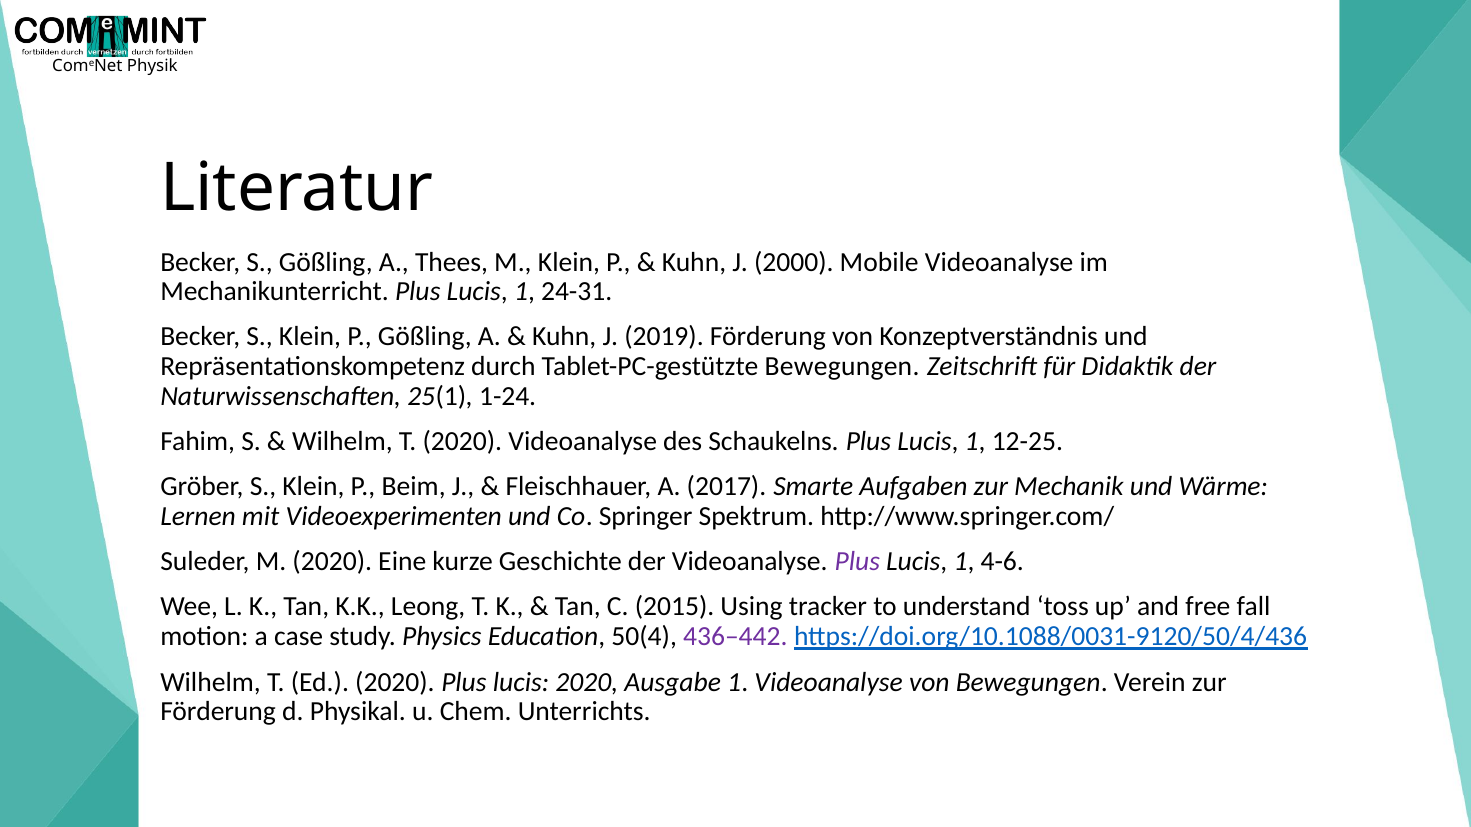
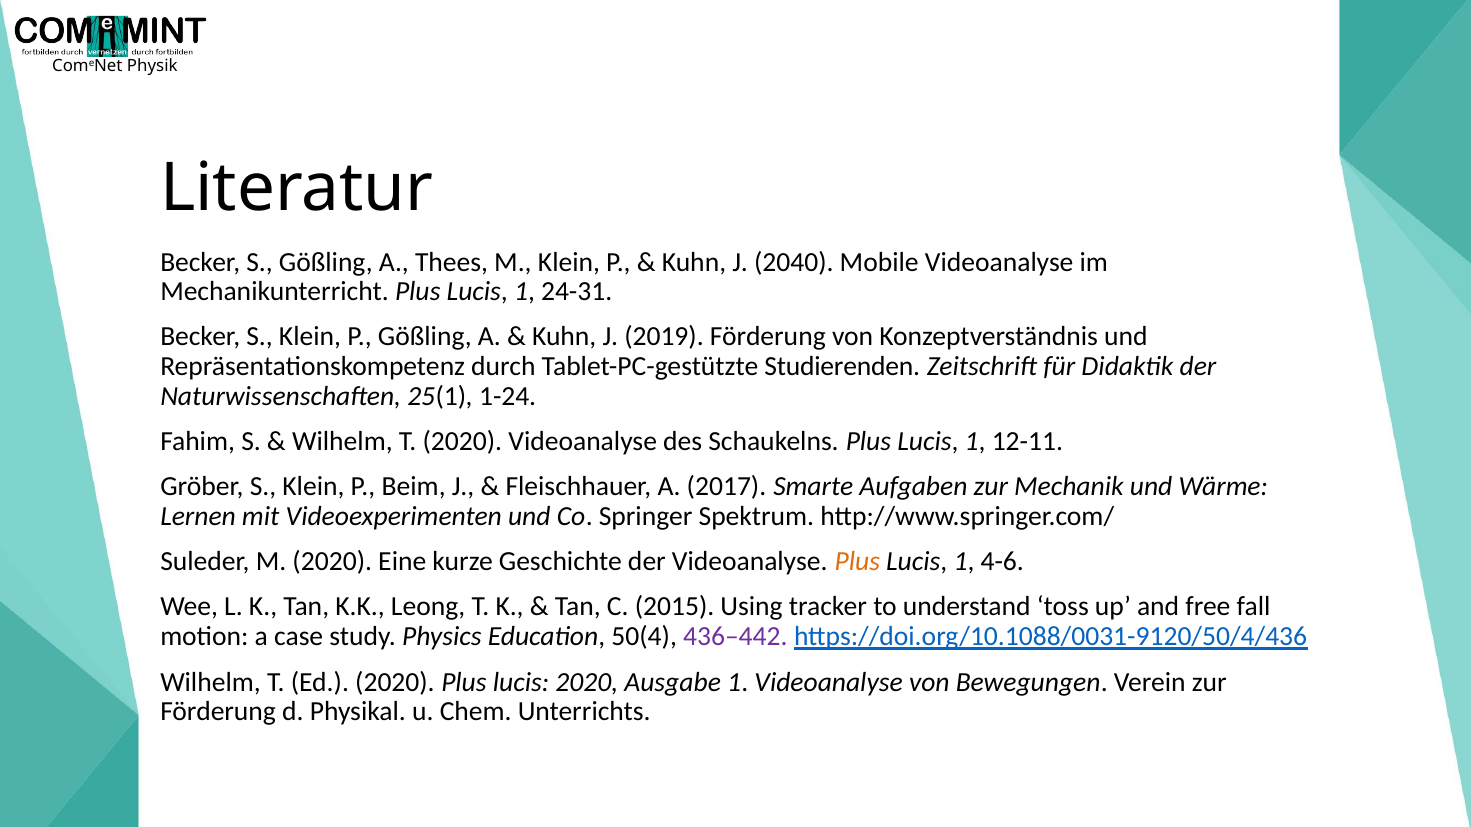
2000: 2000 -> 2040
Tablet-PC-gestützte Bewegungen: Bewegungen -> Studierenden
12-25: 12-25 -> 12-11
Plus at (857, 562) colour: purple -> orange
